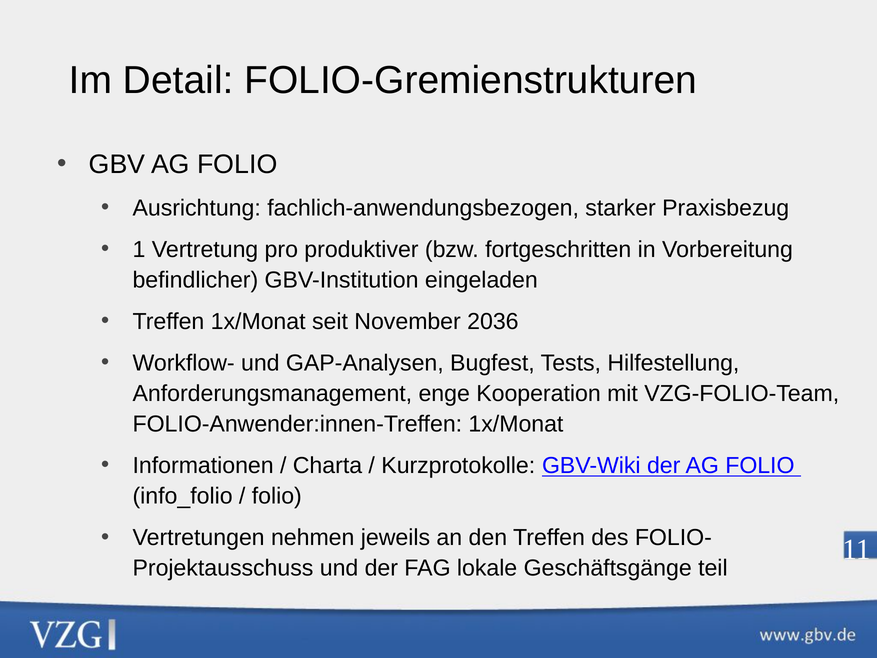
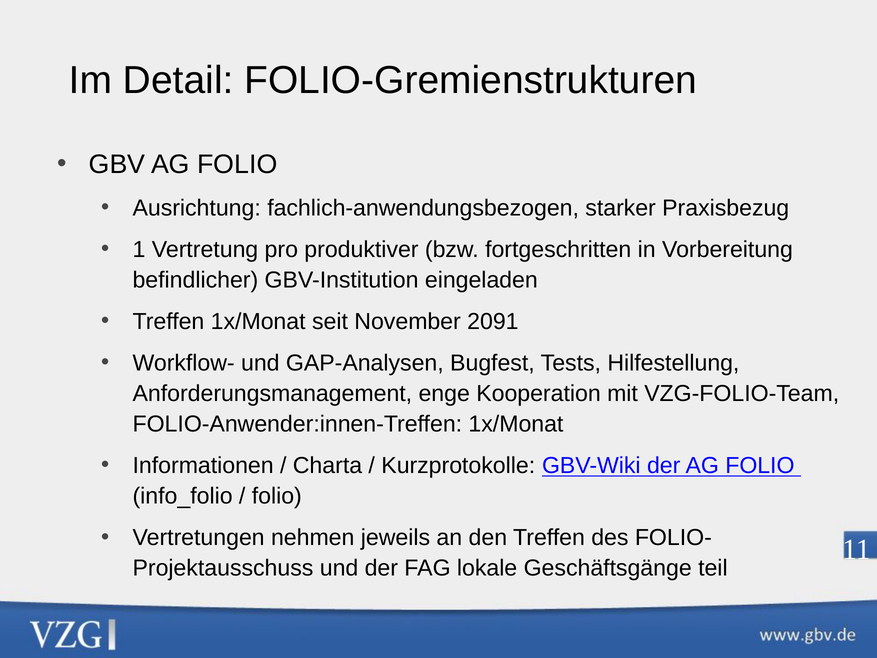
2036: 2036 -> 2091
